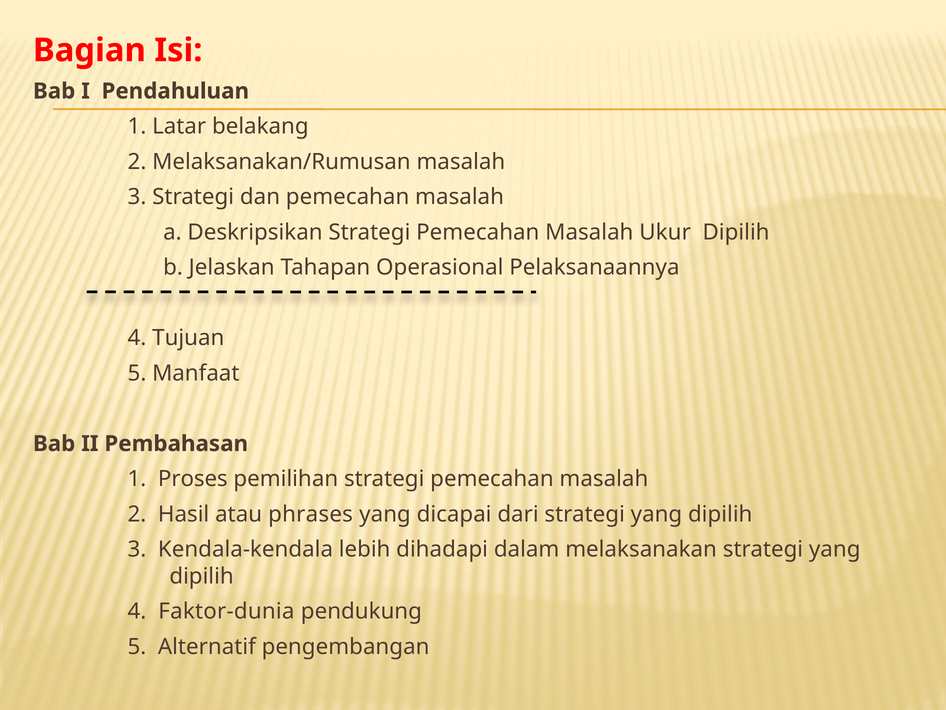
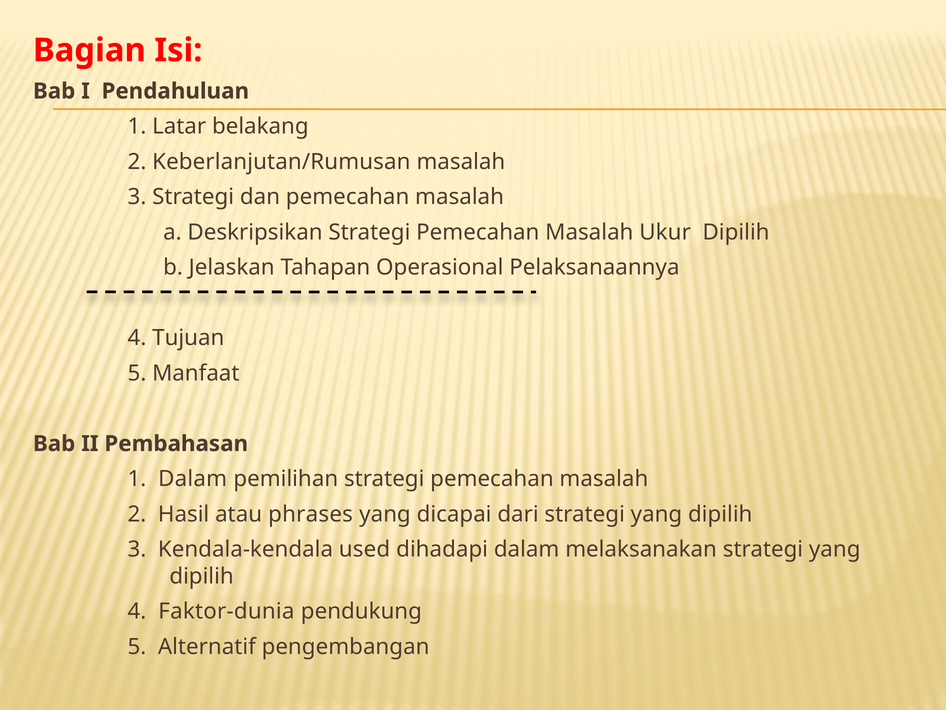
Melaksanakan/Rumusan: Melaksanakan/Rumusan -> Keberlanjutan/Rumusan
1 Proses: Proses -> Dalam
lebih: lebih -> used
